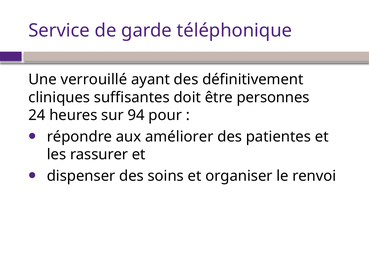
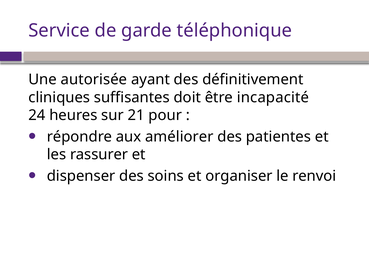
verrouillé: verrouillé -> autorisée
personnes: personnes -> incapacité
94: 94 -> 21
